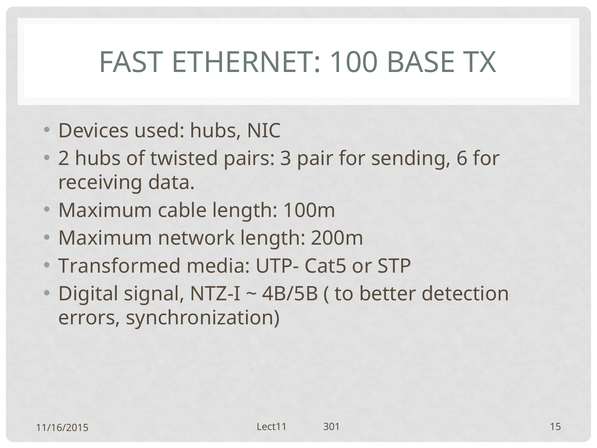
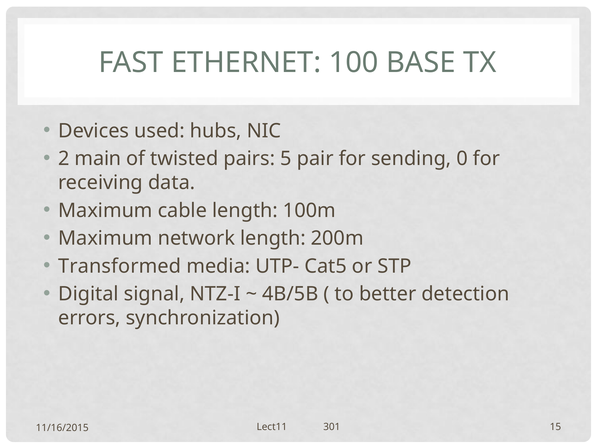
2 hubs: hubs -> main
3: 3 -> 5
6: 6 -> 0
